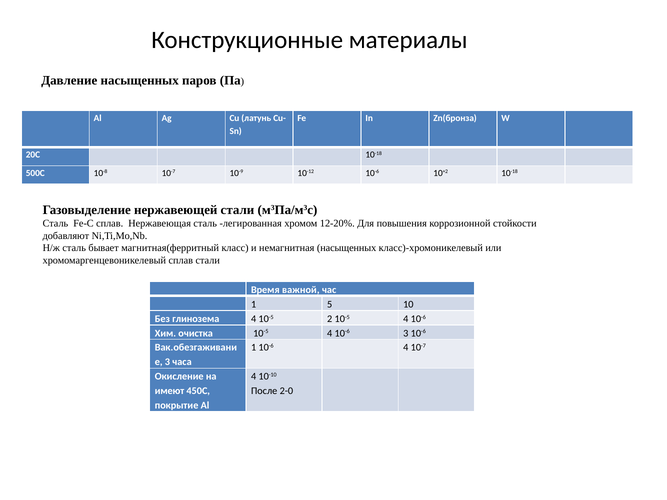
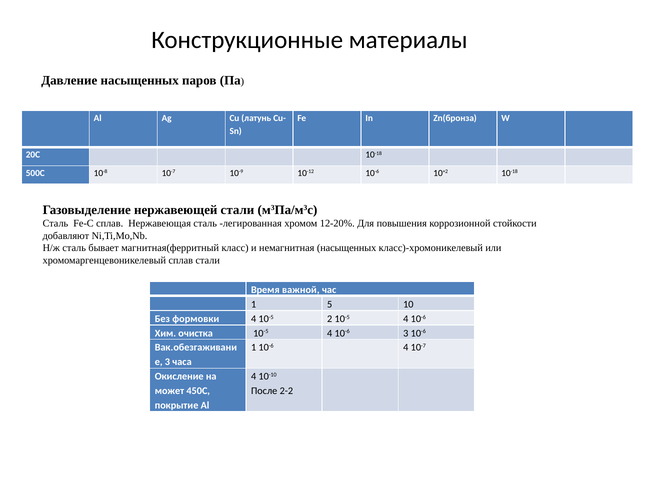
глинозема: глинозема -> формовки
имеют: имеют -> может
2-0: 2-0 -> 2-2
